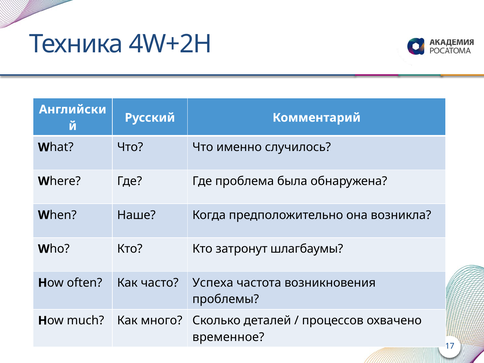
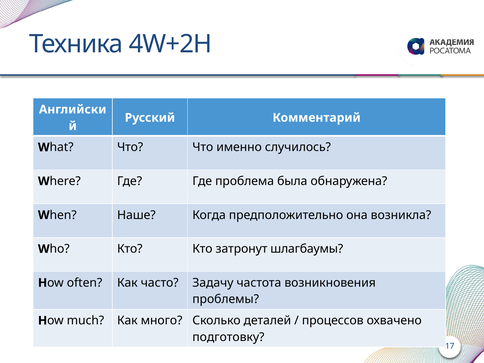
Успеха: Успеха -> Задачу
временное: временное -> подготовку
